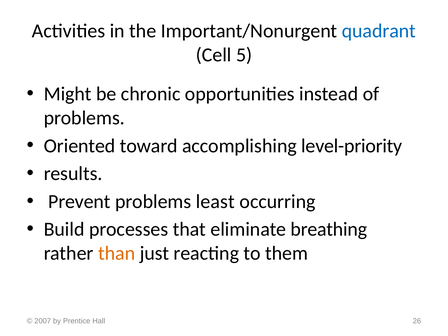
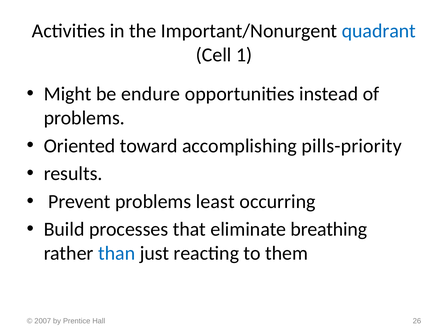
5: 5 -> 1
chronic: chronic -> endure
level-priority: level-priority -> pills-priority
than colour: orange -> blue
